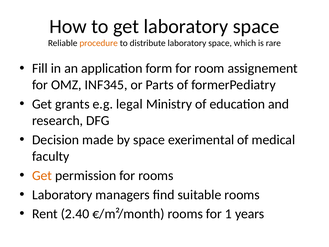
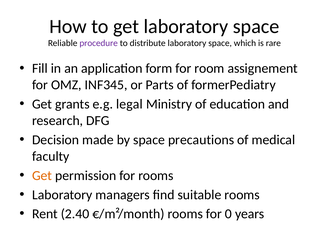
procedure colour: orange -> purple
exerimental: exerimental -> precautions
1: 1 -> 0
